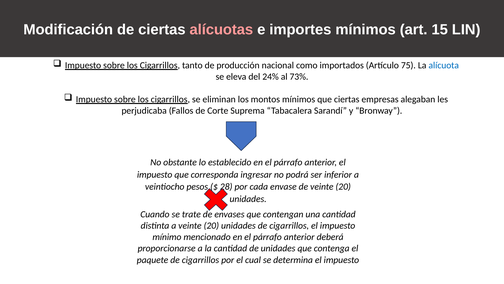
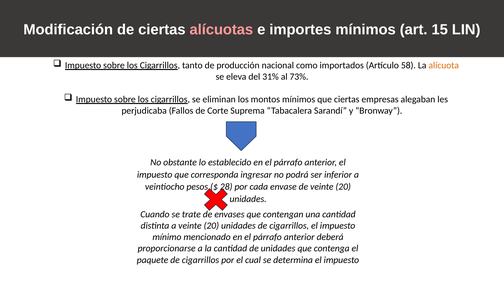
75: 75 -> 58
alícuota colour: blue -> orange
24%: 24% -> 31%
